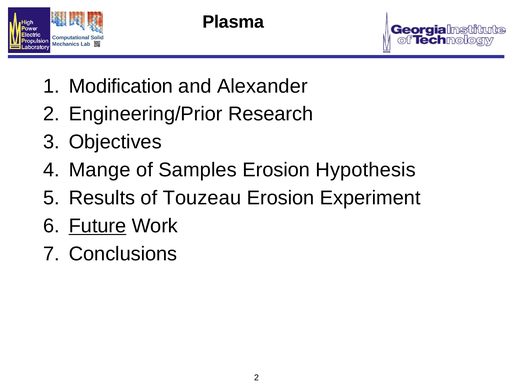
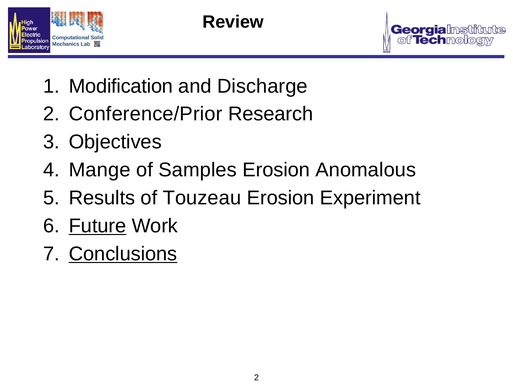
Plasma: Plasma -> Review
Alexander: Alexander -> Discharge
Engineering/Prior: Engineering/Prior -> Conference/Prior
Hypothesis: Hypothesis -> Anomalous
Conclusions underline: none -> present
